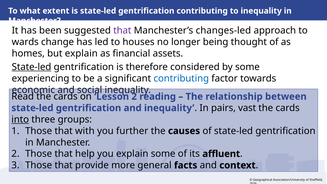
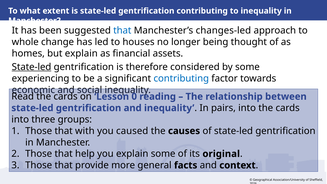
that at (122, 31) colour: purple -> blue
wards: wards -> whole
Lesson 2: 2 -> 0
pairs vast: vast -> into
into at (20, 119) underline: present -> none
further: further -> caused
affluent: affluent -> original
